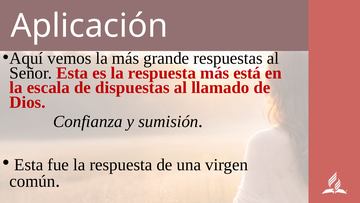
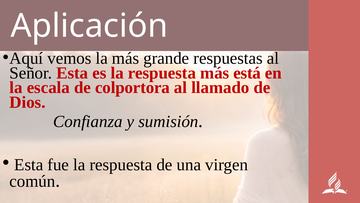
dispuestas: dispuestas -> colportora
